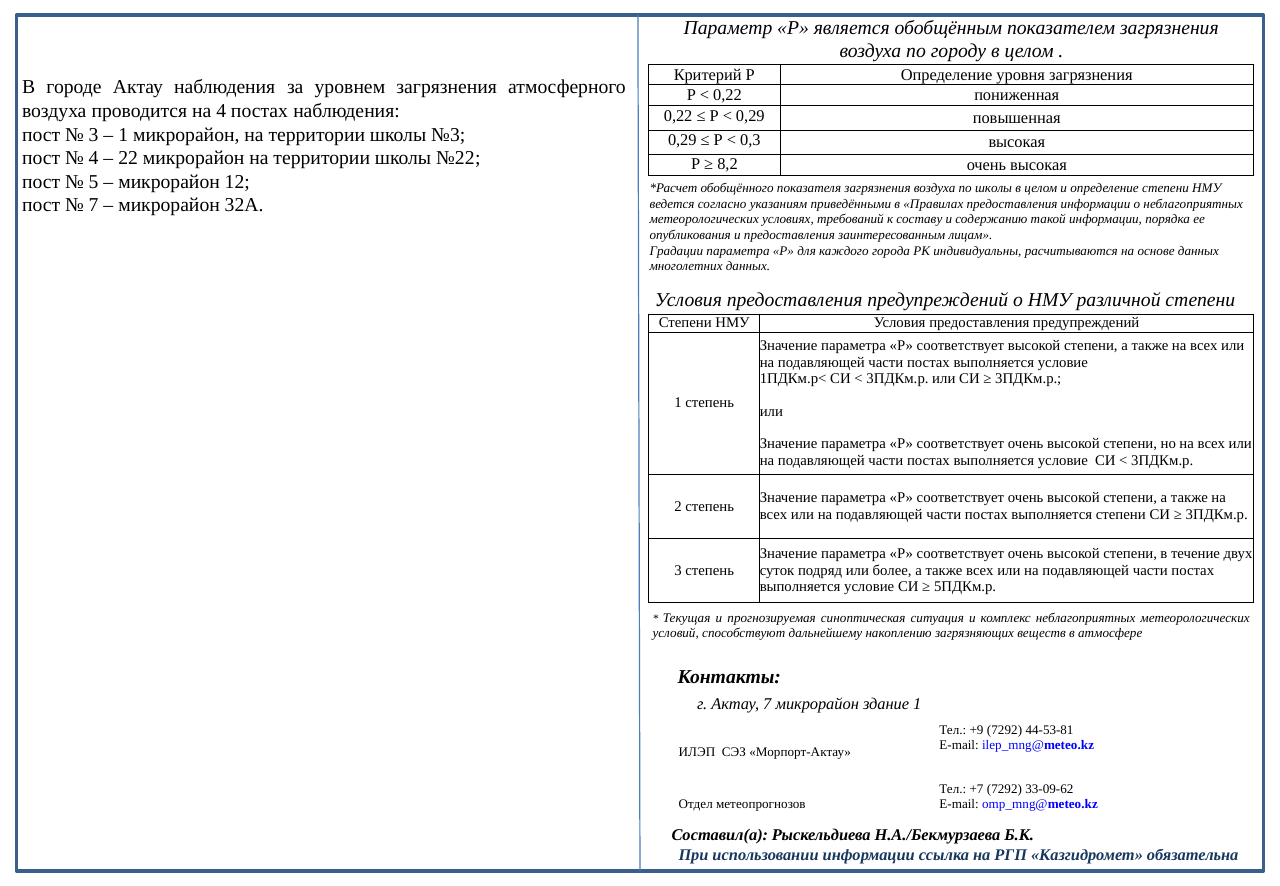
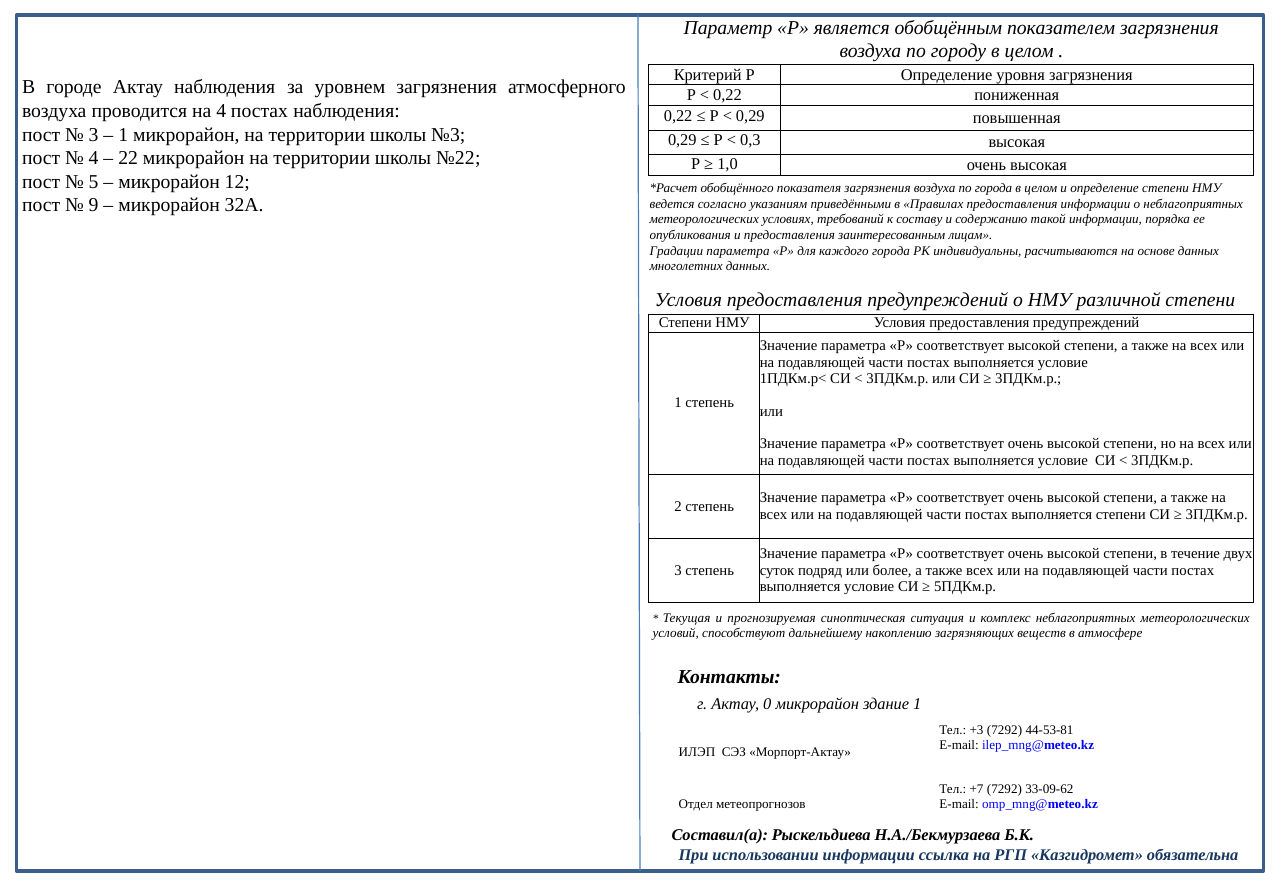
8,2: 8,2 -> 1,0
по школы: школы -> города
7 at (94, 206): 7 -> 9
Актау 7: 7 -> 0
+9: +9 -> +3
